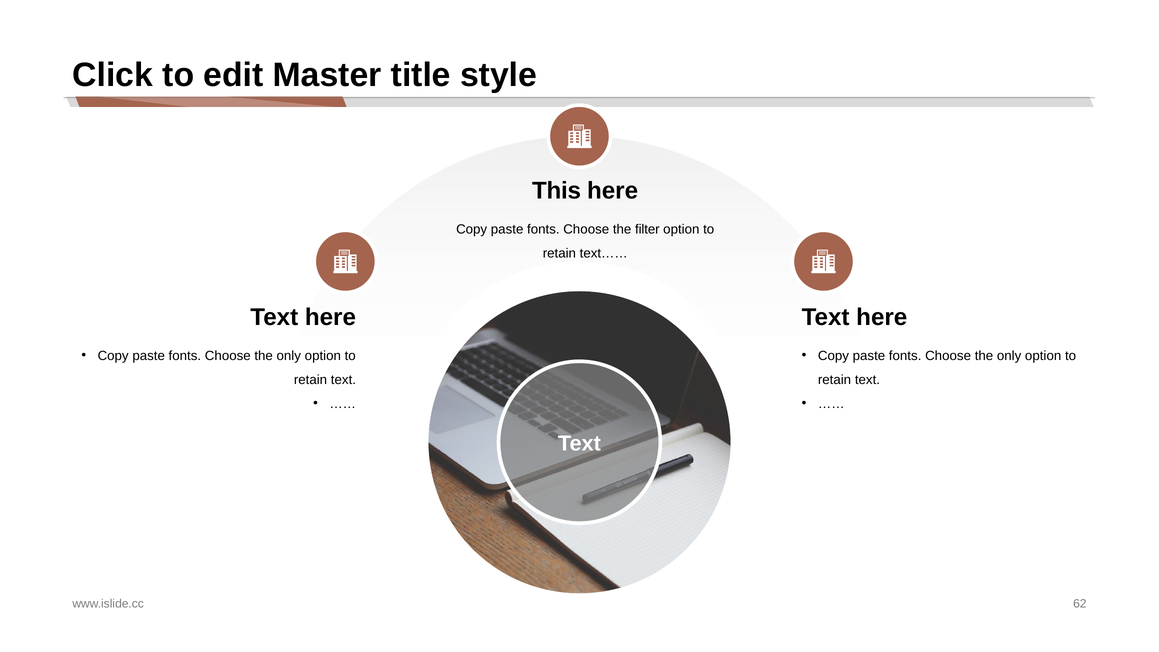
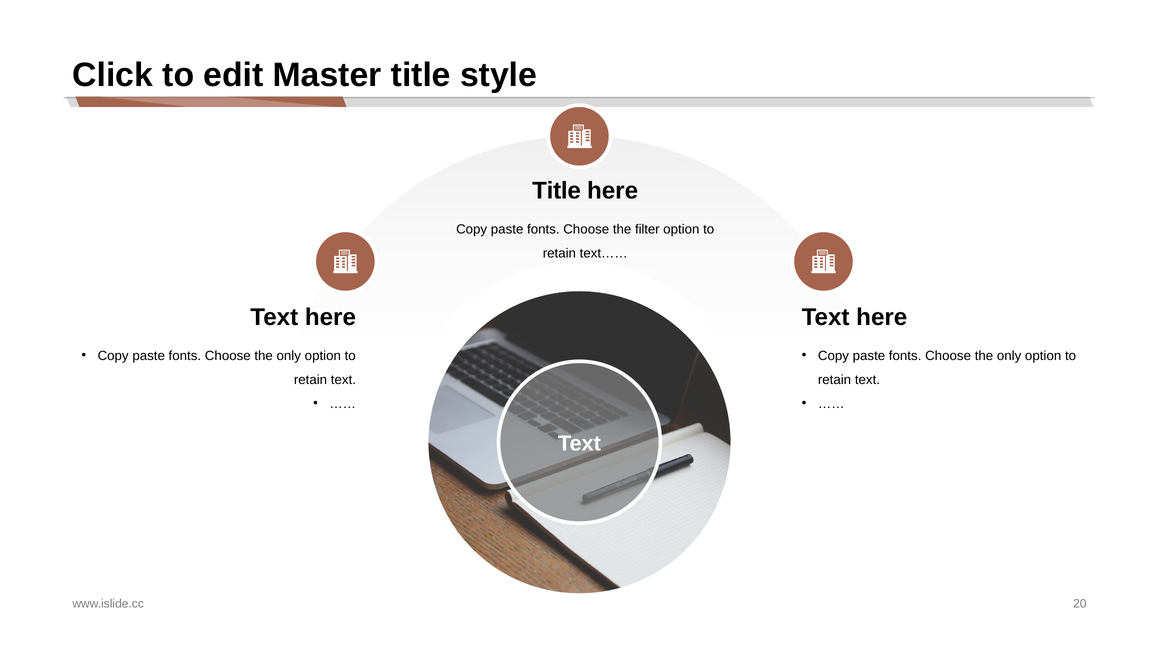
This at (557, 191): This -> Title
62: 62 -> 20
